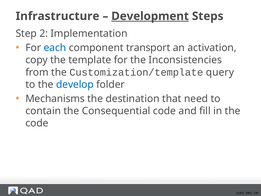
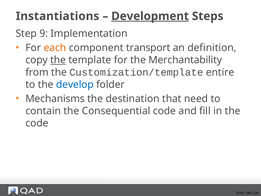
Infrastructure: Infrastructure -> Instantiations
2: 2 -> 9
each colour: blue -> orange
activation: activation -> definition
the at (58, 60) underline: none -> present
Inconsistencies: Inconsistencies -> Merchantability
query: query -> entire
